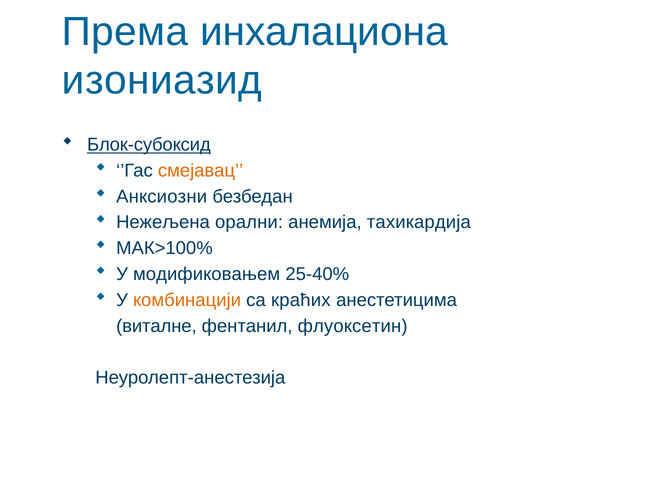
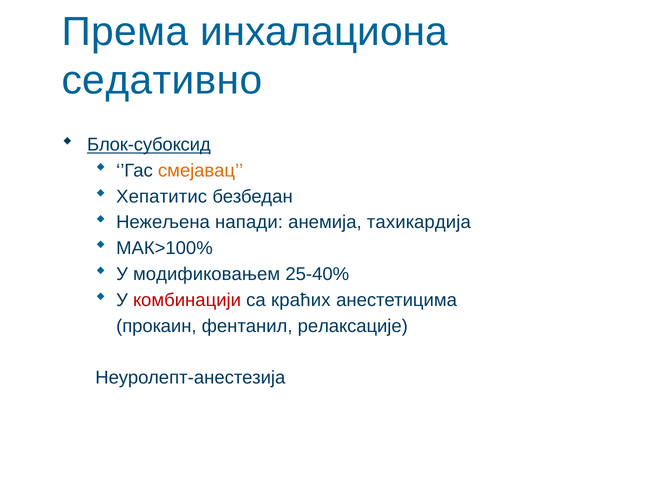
изониазид: изониазид -> седативно
Анксиозни: Анксиозни -> Хепатитис
орални: орални -> напади
комбинацији colour: orange -> red
виталне: виталне -> прокаин
флуоксетин: флуоксетин -> релаксације
